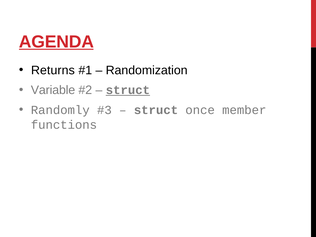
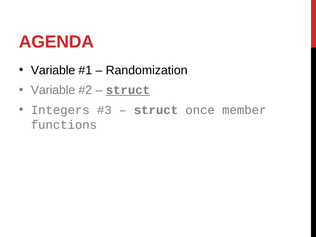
AGENDA underline: present -> none
Returns at (53, 70): Returns -> Variable
Randomly: Randomly -> Integers
